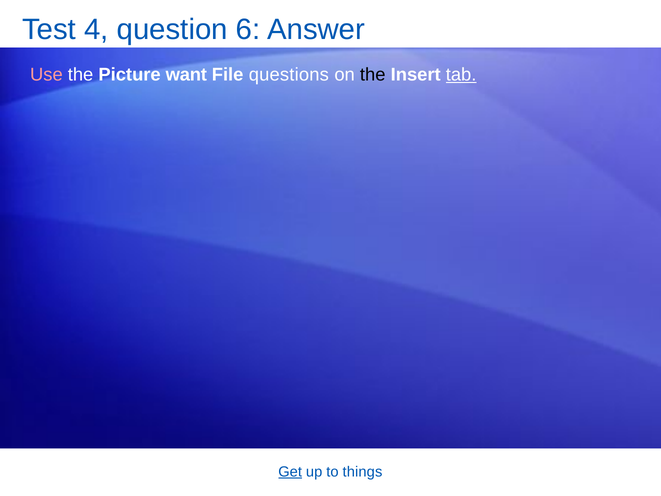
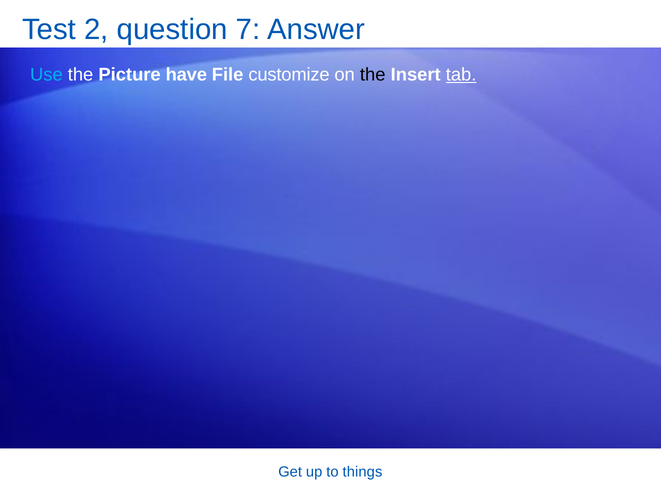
4: 4 -> 2
6: 6 -> 7
Use colour: pink -> light blue
want: want -> have
questions: questions -> customize
Get underline: present -> none
